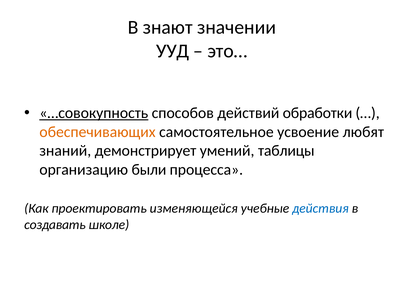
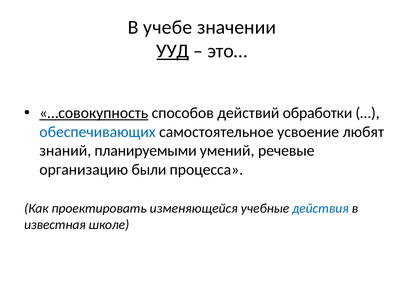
знают: знают -> учебе
УУД underline: none -> present
обеспечивающих colour: orange -> blue
демонстрирует: демонстрирует -> планируемыми
таблицы: таблицы -> речевые
создавать: создавать -> известная
